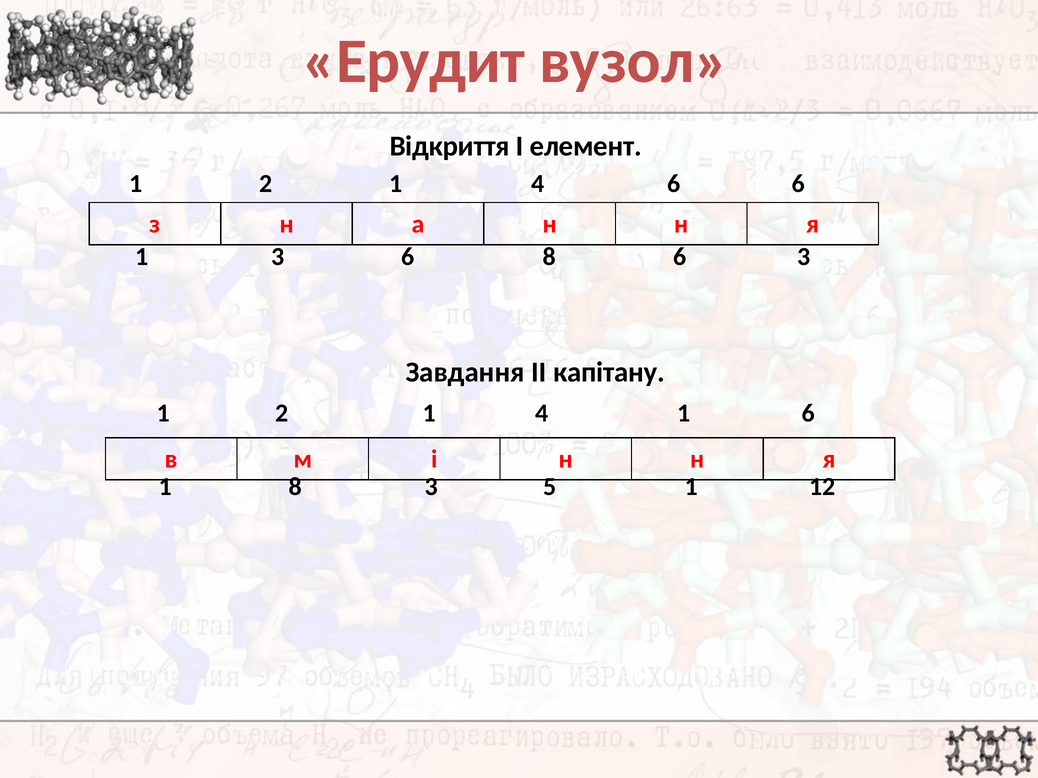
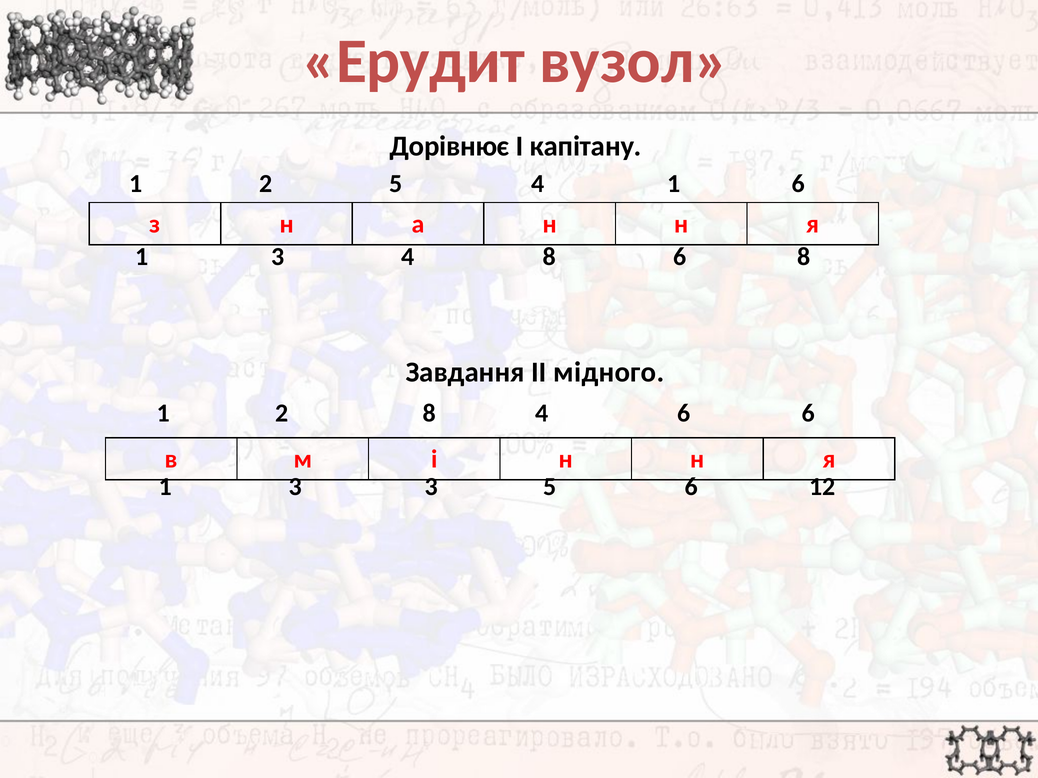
Відкриття: Відкриття -> Дорівнює
елемент: елемент -> капітану
1 at (396, 184): 1 -> 5
4 6: 6 -> 1
3 6: 6 -> 4
6 3: 3 -> 8
капітану: капітану -> мідного
1 at (430, 414): 1 -> 8
4 1: 1 -> 6
8 at (295, 487): 8 -> 3
5 1: 1 -> 6
